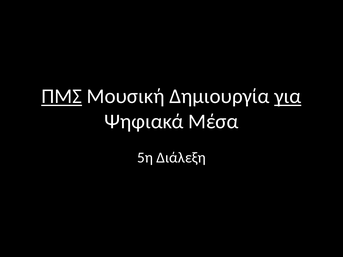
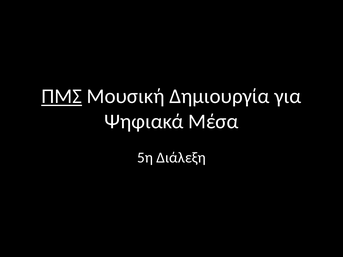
για underline: present -> none
